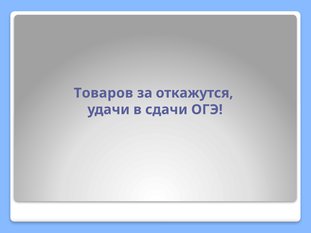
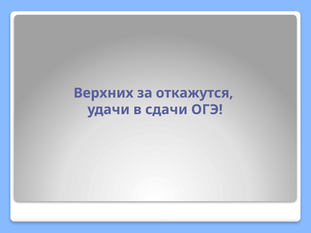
Товаров: Товаров -> Верхних
